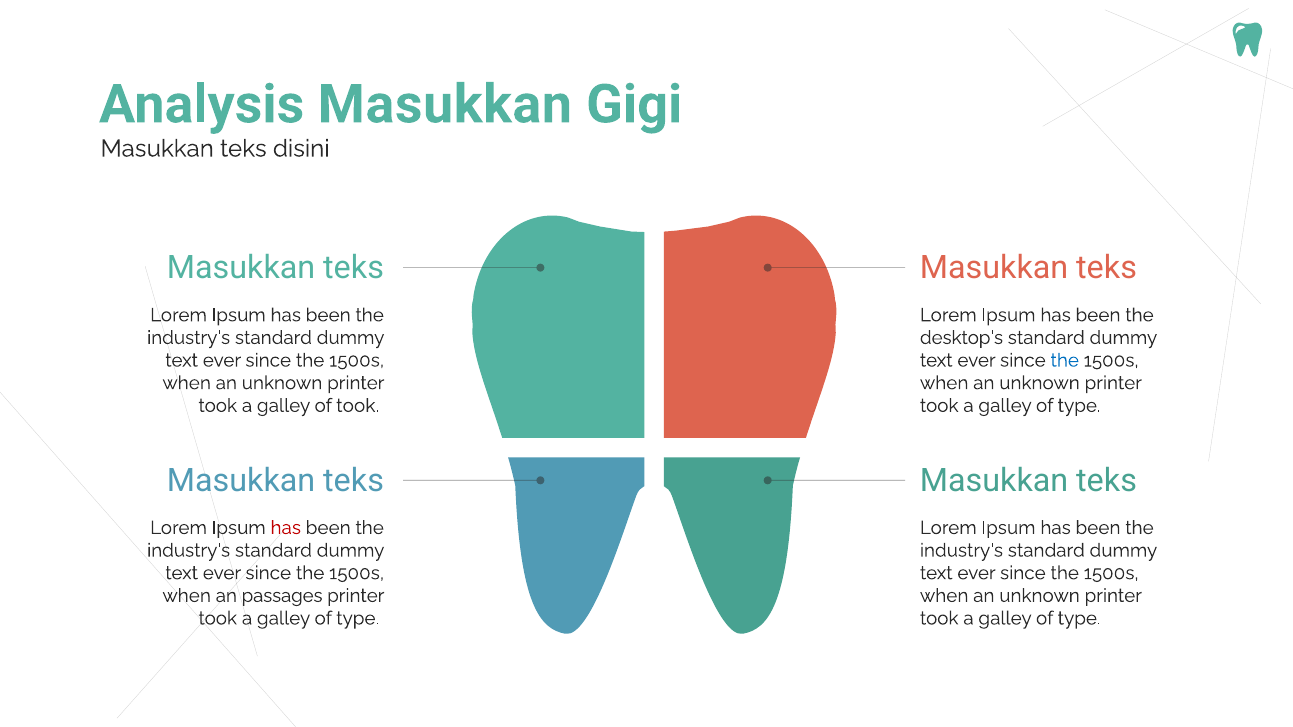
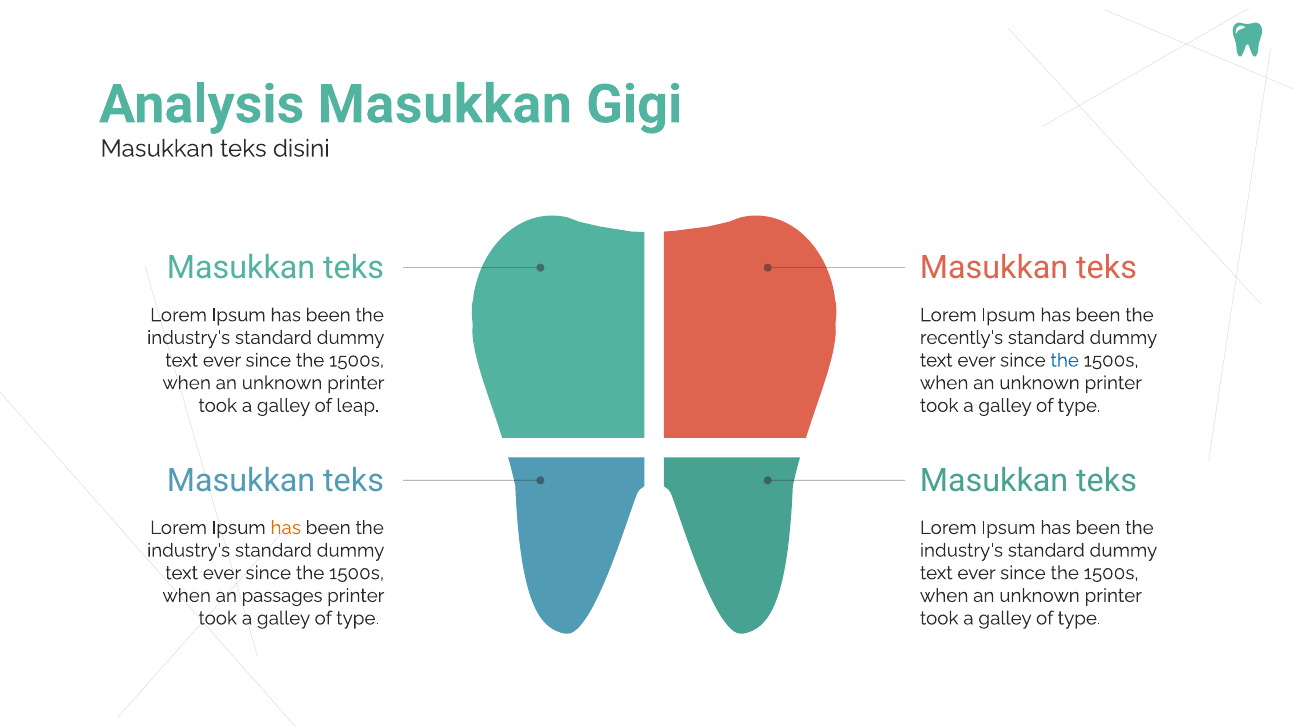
desktop's: desktop's -> recently's
of took: took -> leap
has at (286, 528) colour: red -> orange
